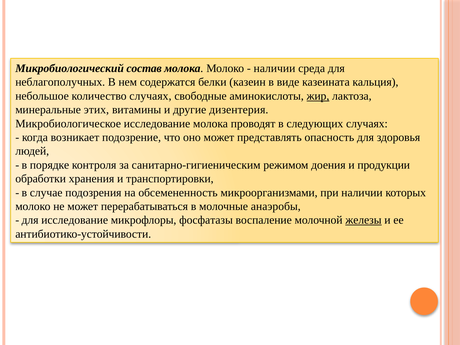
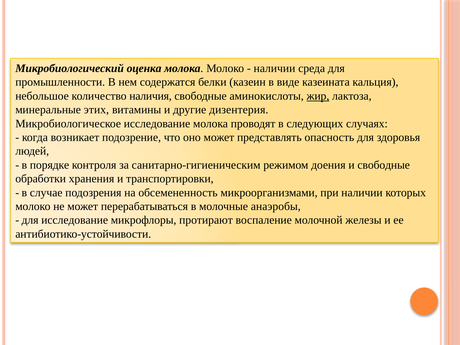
состав: состав -> оценка
неблагополучных: неблагополучных -> промышленности
количество случаях: случаях -> наличия
и продукции: продукции -> свободные
фосфатазы: фосфатазы -> протирают
железы underline: present -> none
